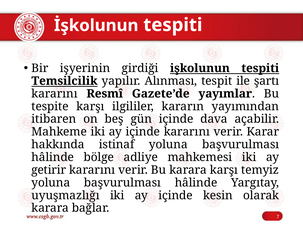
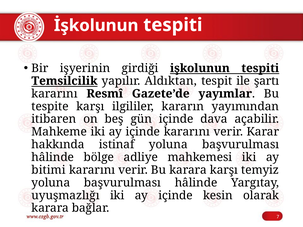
Alınması: Alınması -> Aldıktan
getirir: getirir -> bitimi
